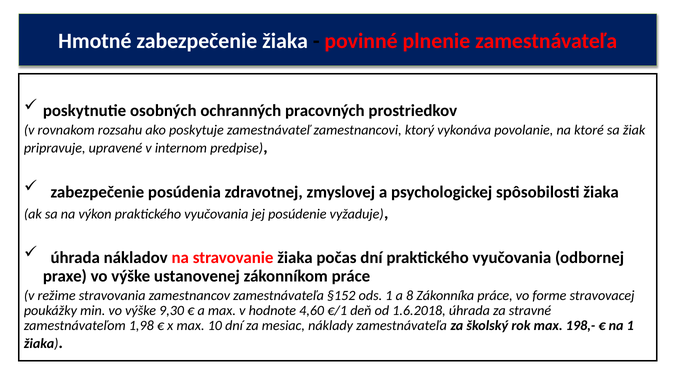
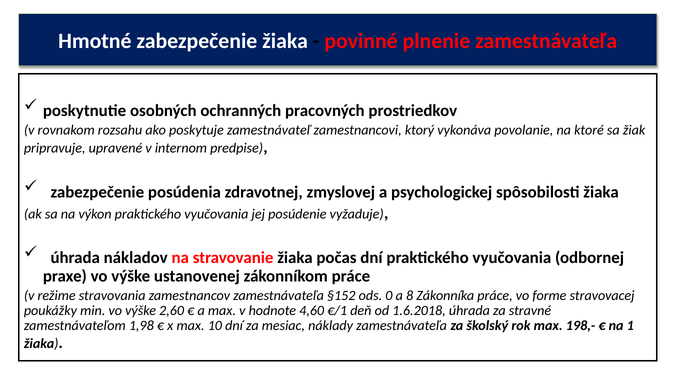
ods 1: 1 -> 0
9,30: 9,30 -> 2,60
